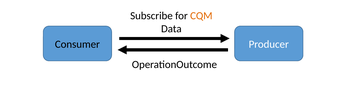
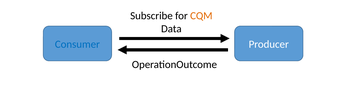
Consumer colour: black -> blue
